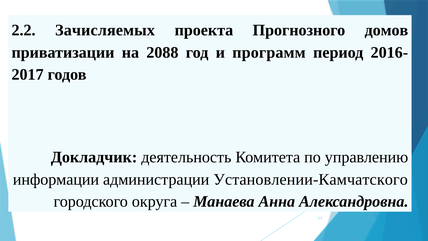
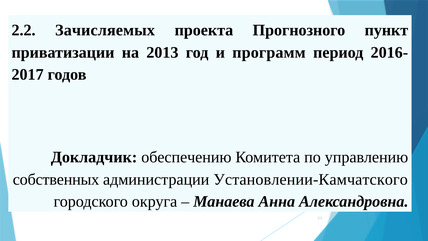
домов: домов -> пункт
2088: 2088 -> 2013
деятельность: деятельность -> обеспечению
информации: информации -> собственных
